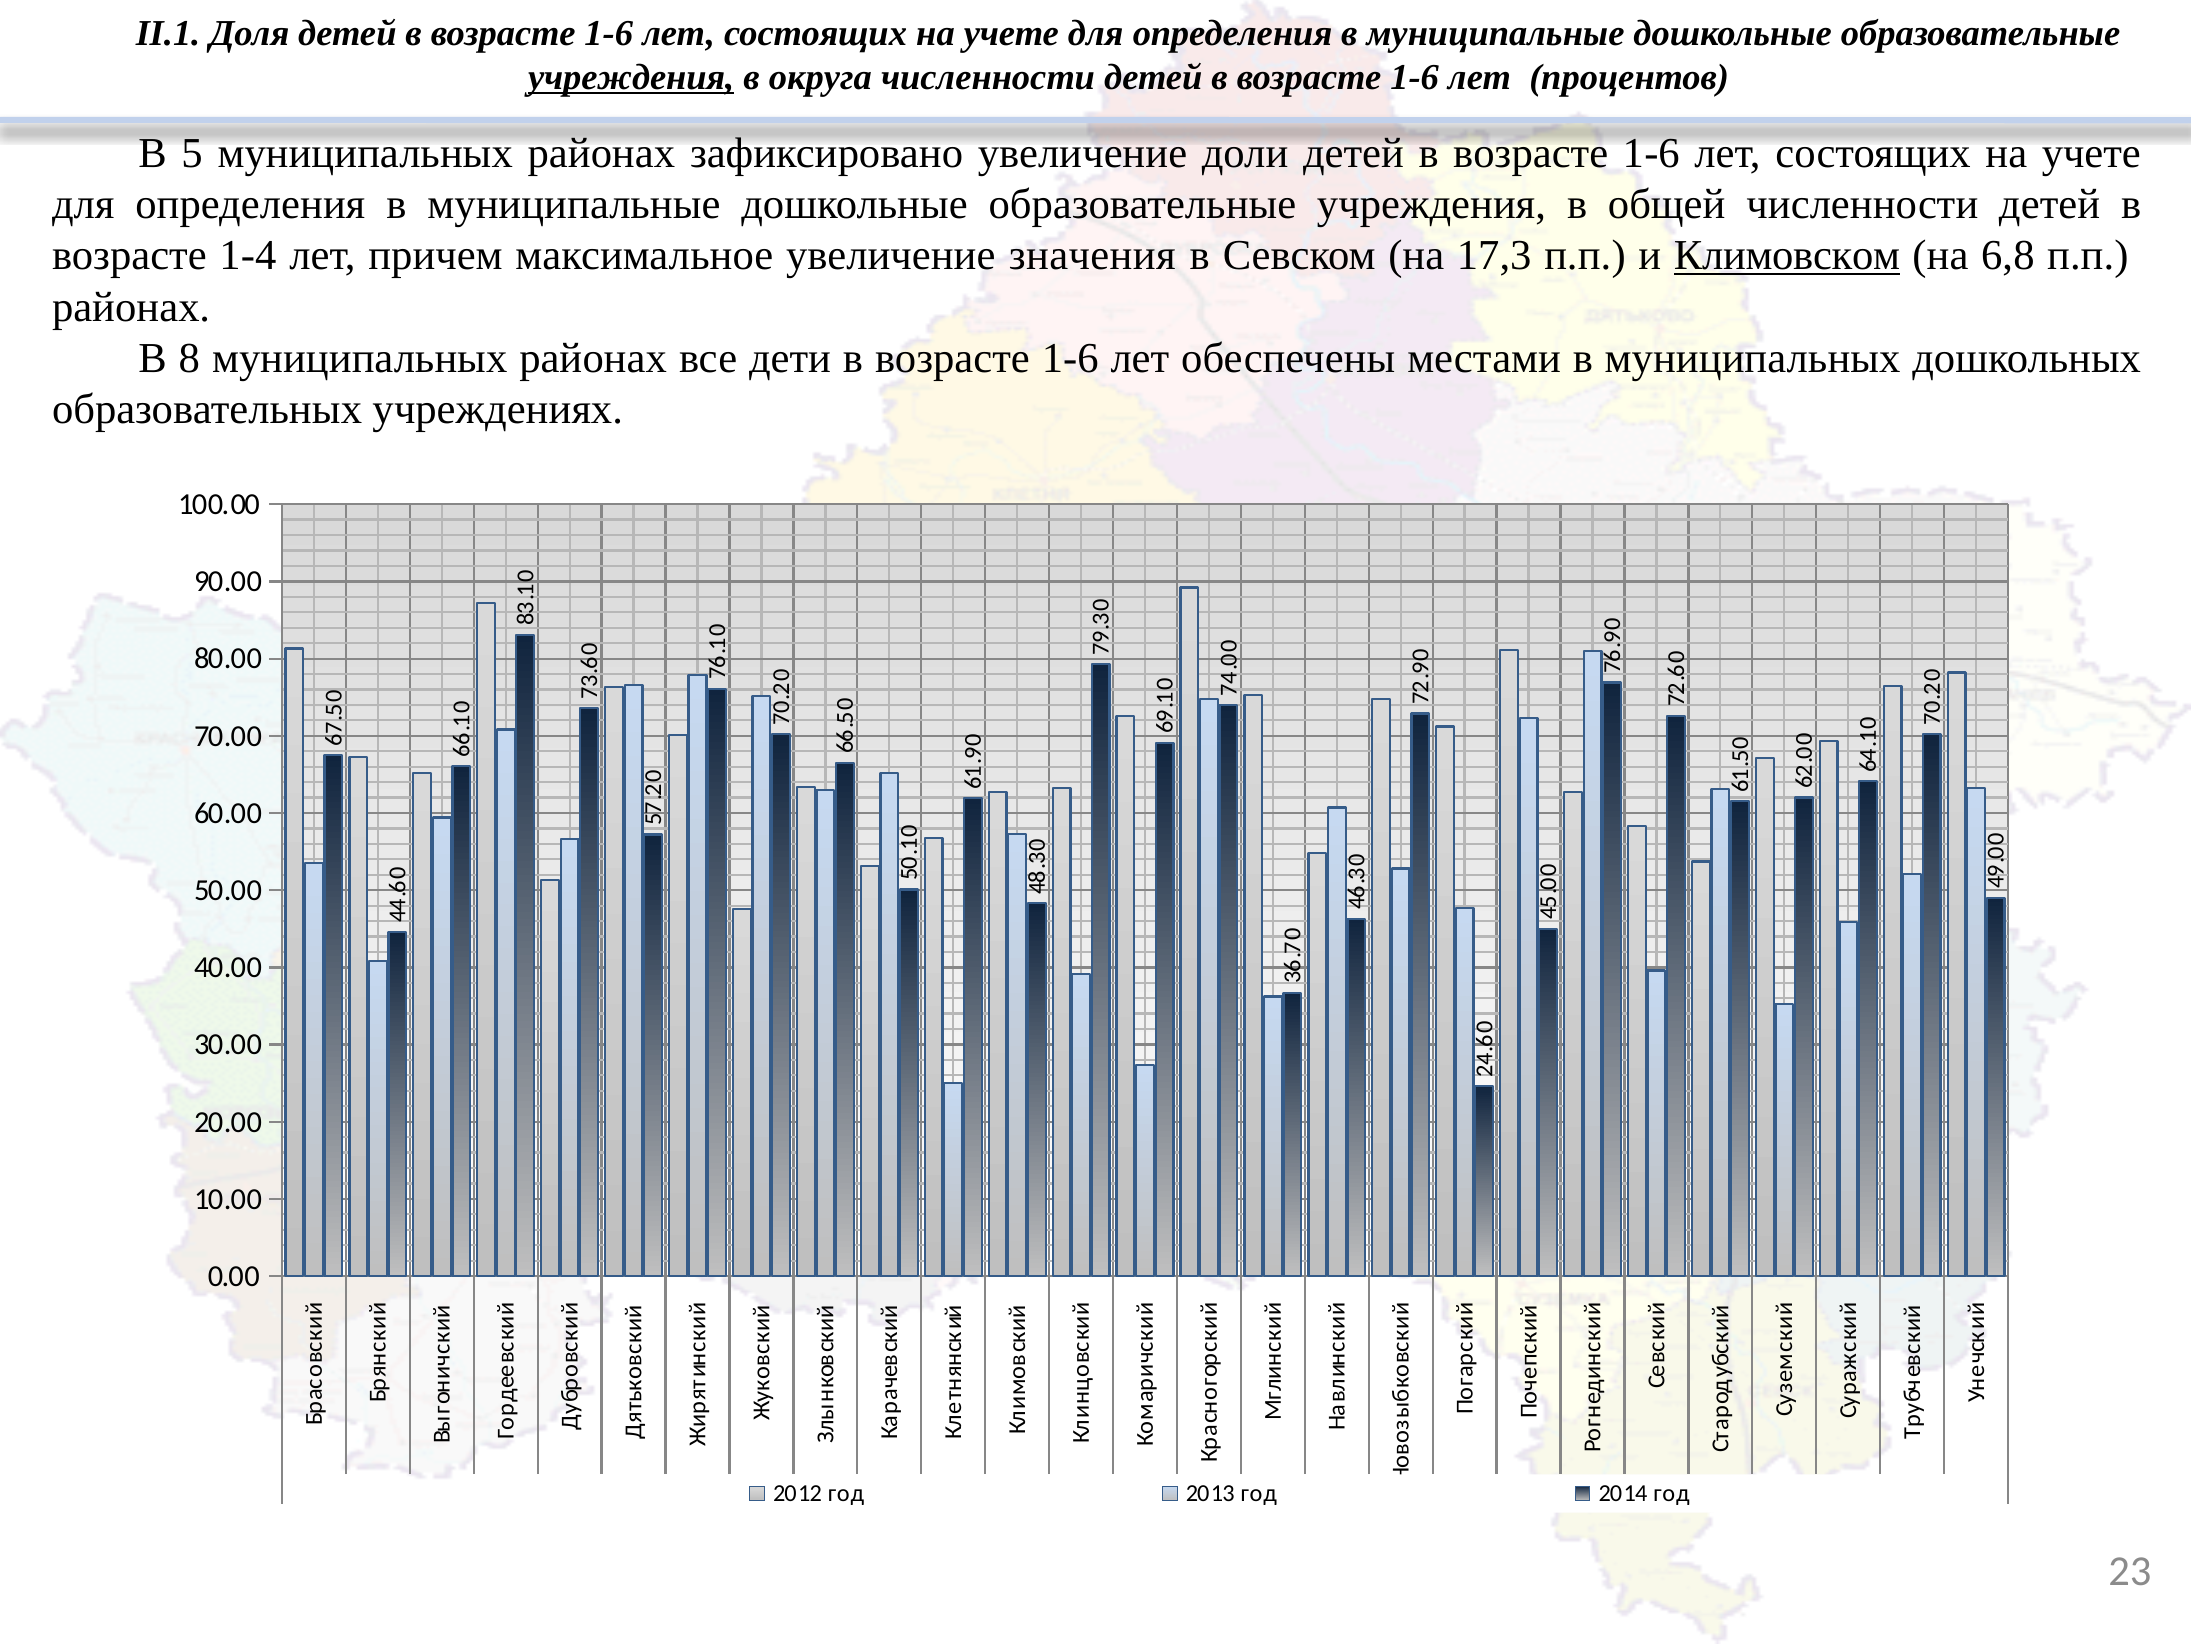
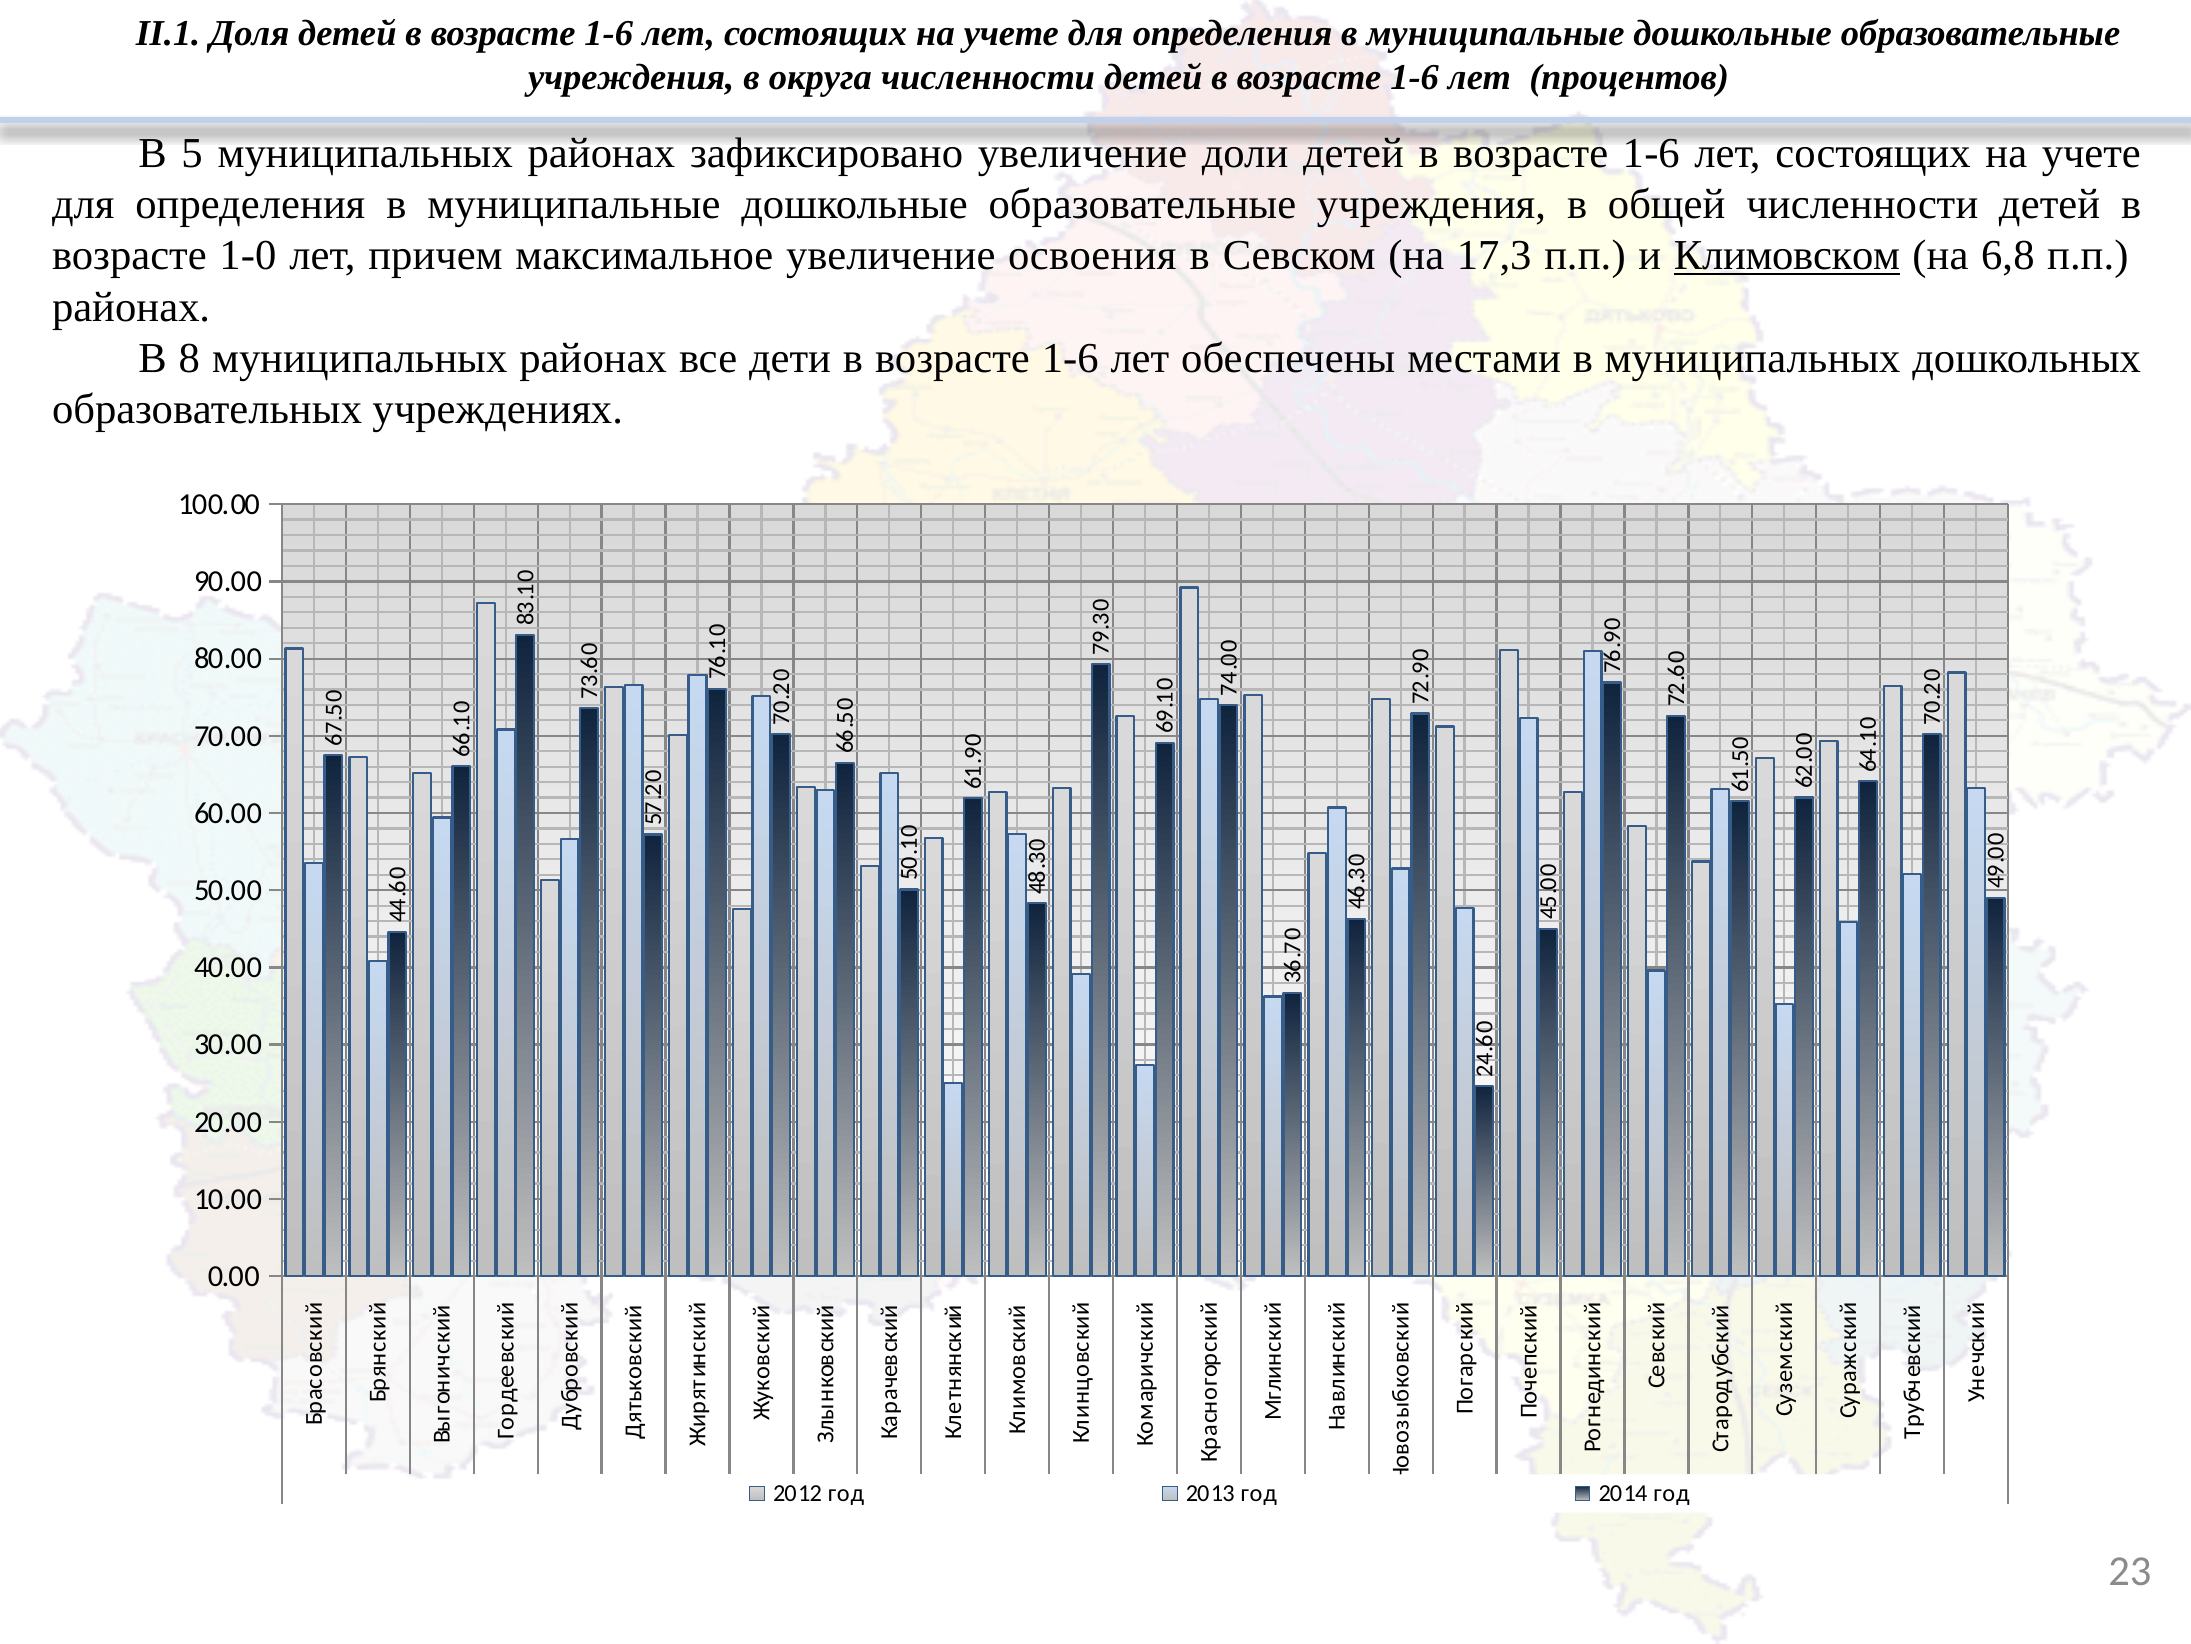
учреждения at (631, 78) underline: present -> none
1-4: 1-4 -> 1-0
значения: значения -> освоения
